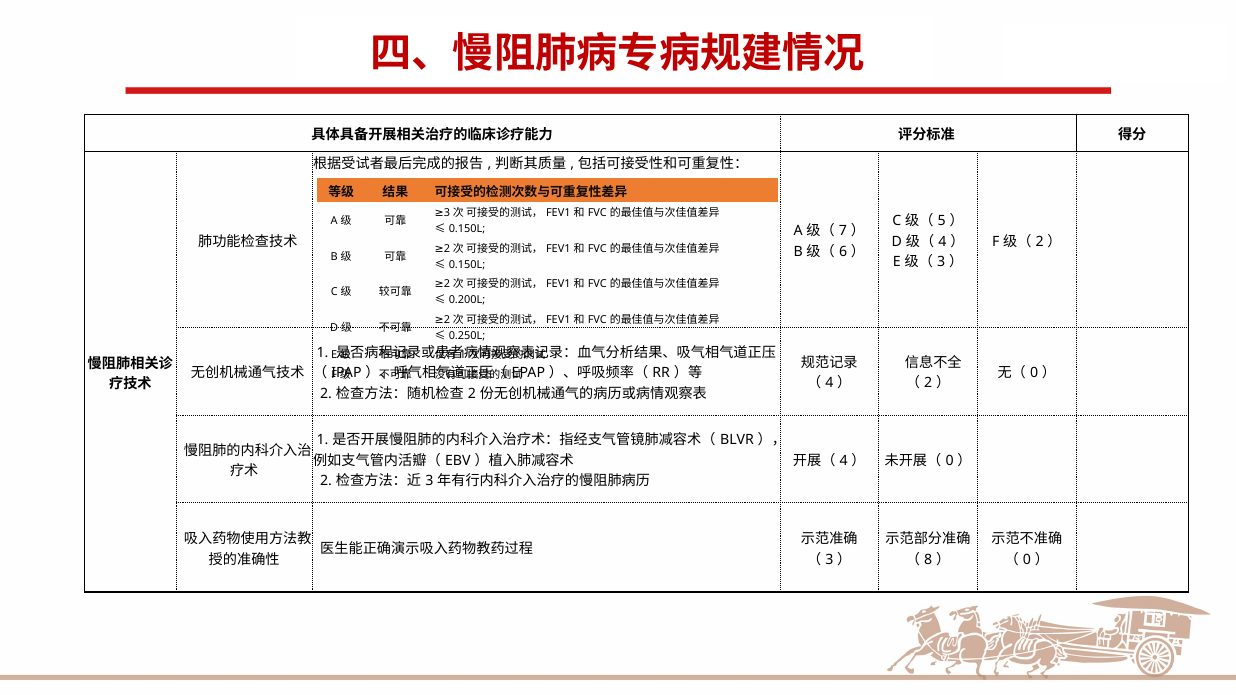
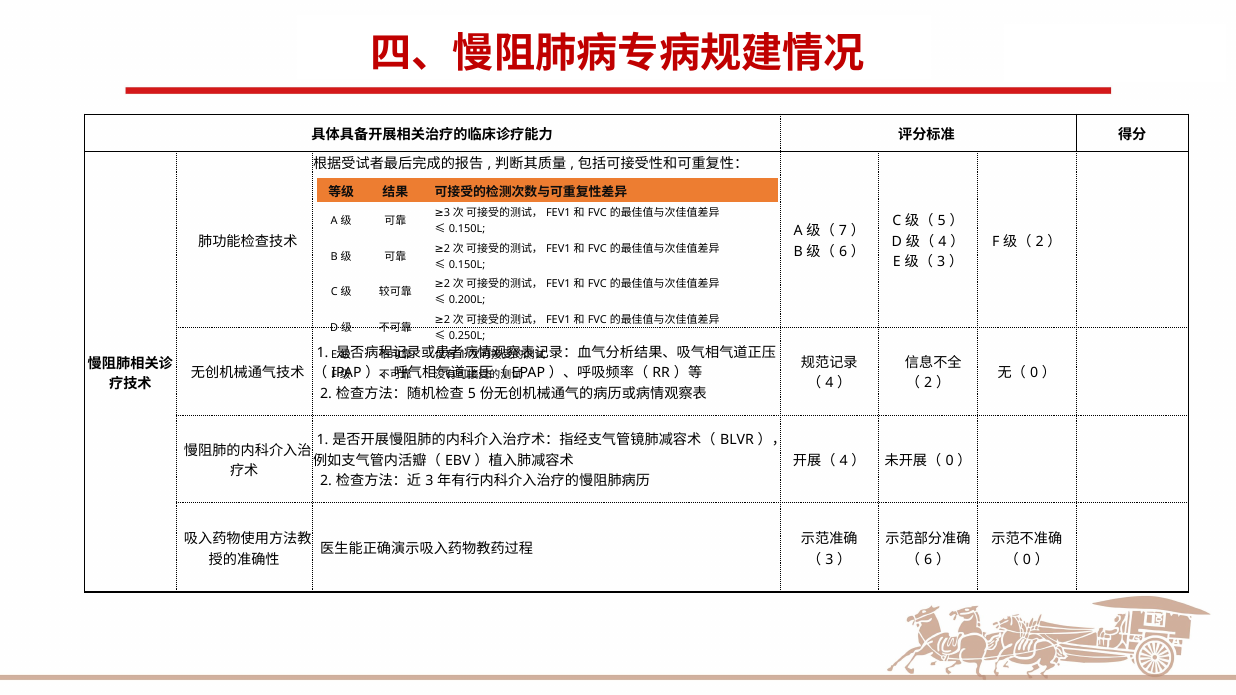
2 at (472, 394): 2 -> 5
8 at (928, 560): 8 -> 6
